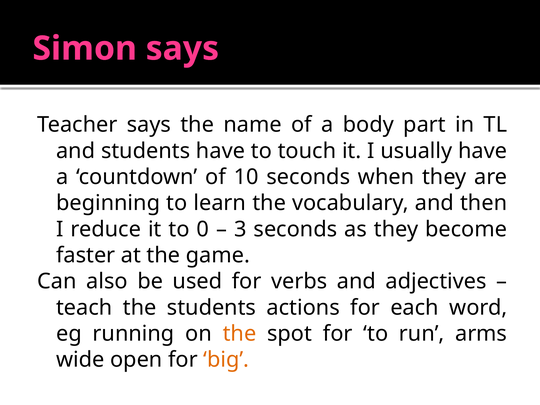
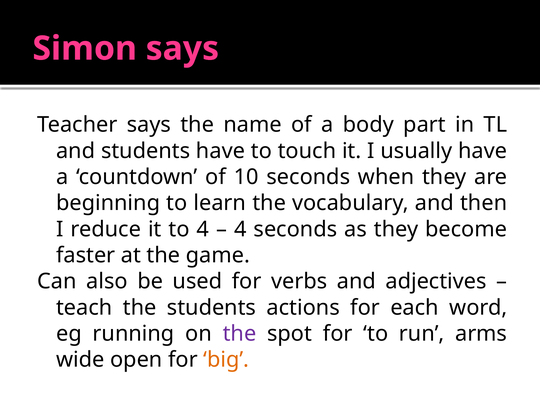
to 0: 0 -> 4
3 at (240, 229): 3 -> 4
the at (240, 334) colour: orange -> purple
